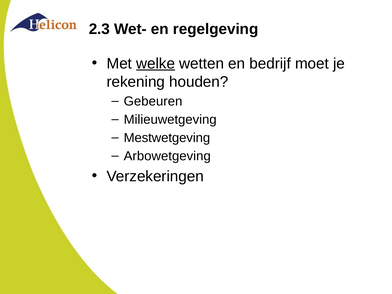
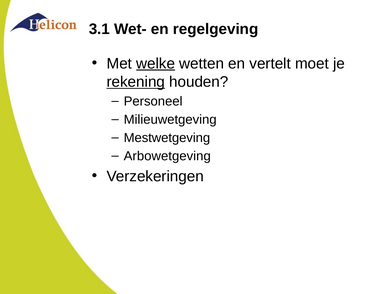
2.3: 2.3 -> 3.1
bedrijf: bedrijf -> vertelt
rekening underline: none -> present
Gebeuren: Gebeuren -> Personeel
